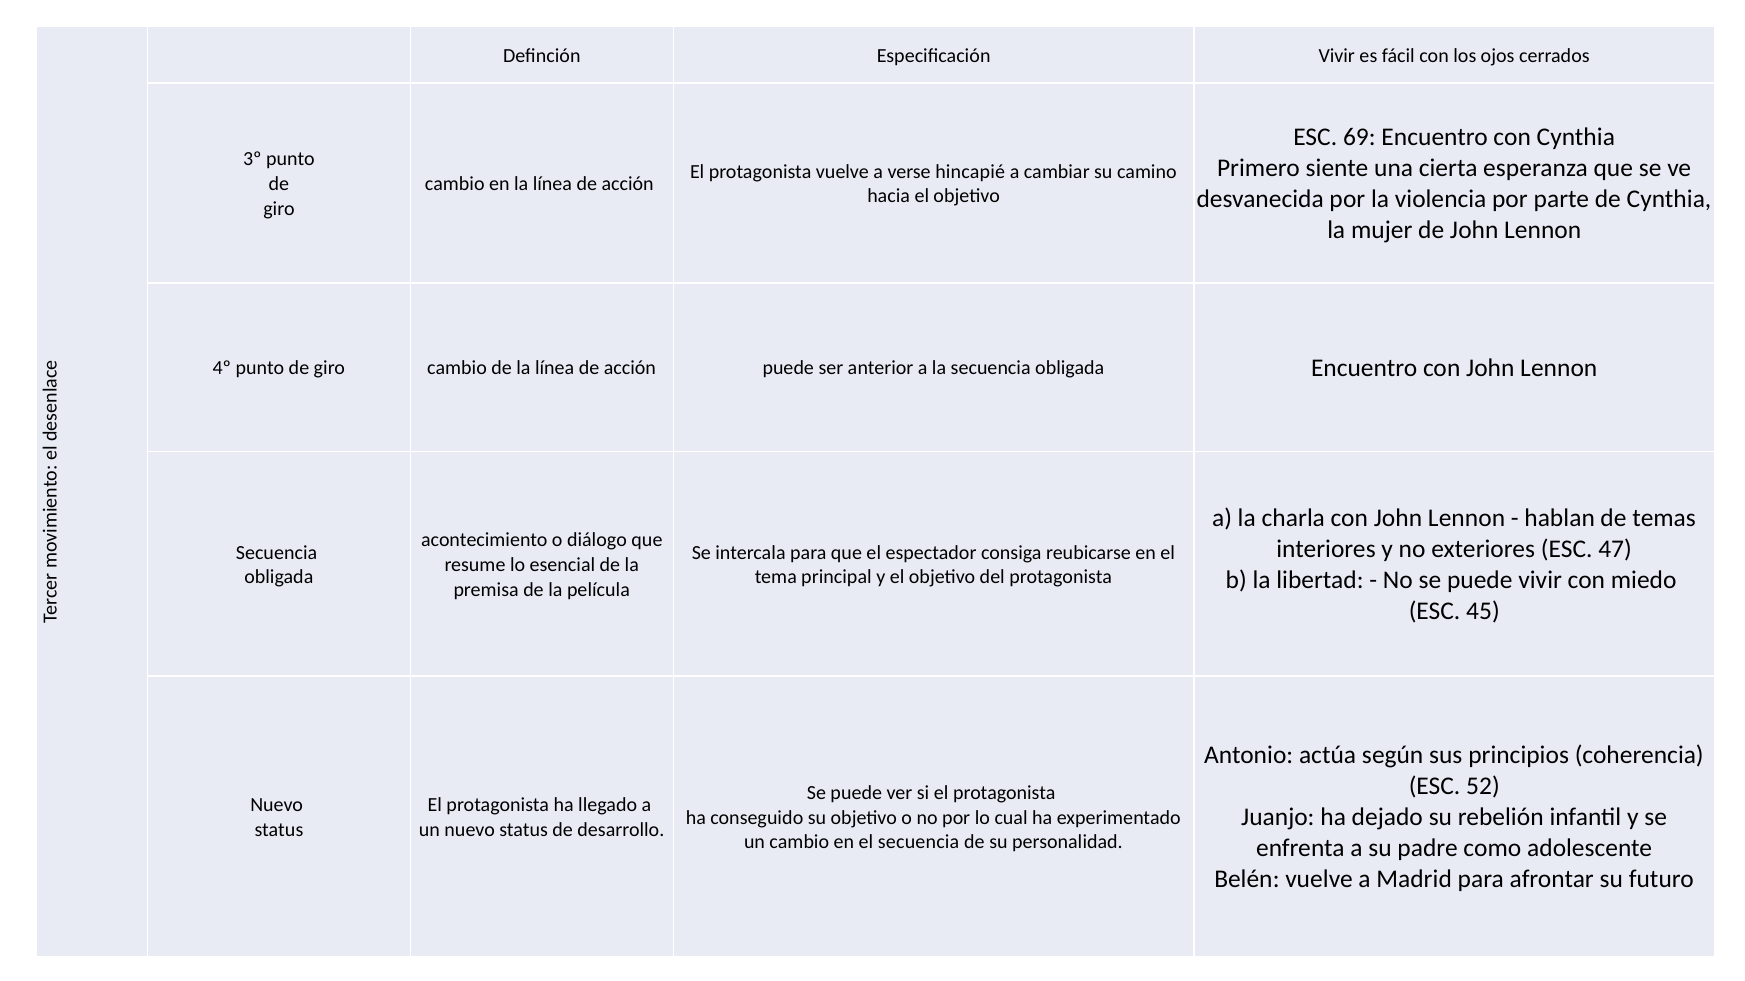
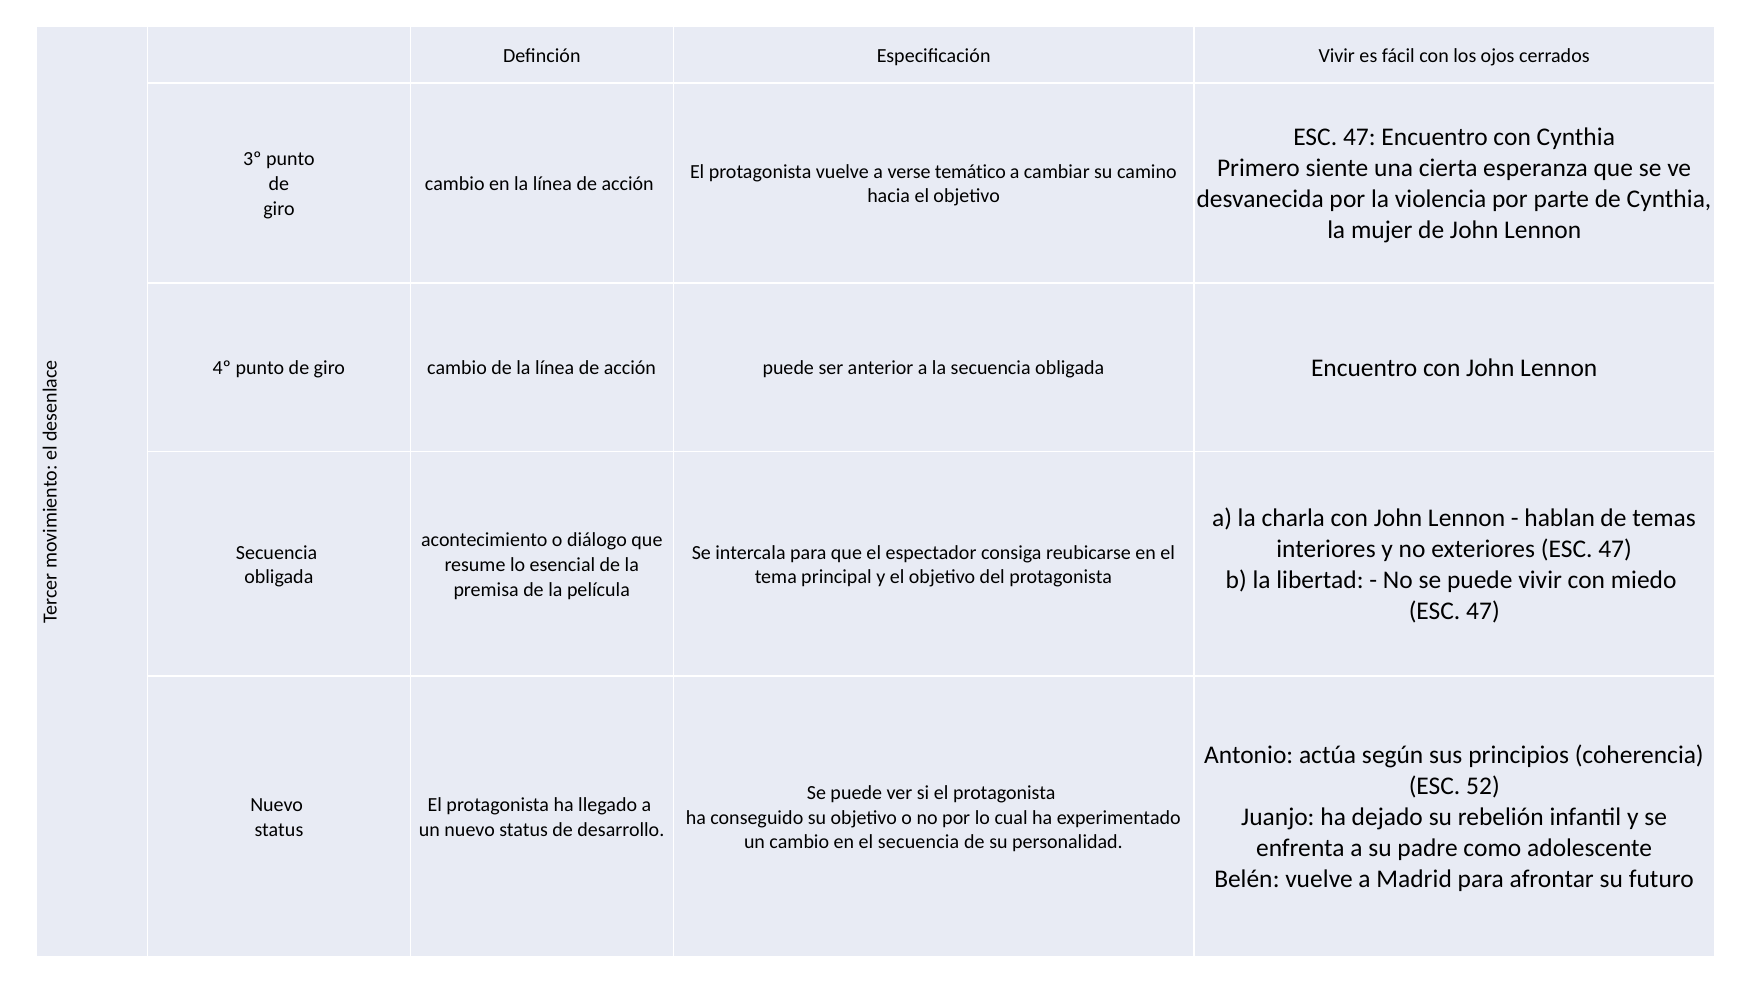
69 at (1359, 138): 69 -> 47
hincapié: hincapié -> temático
45 at (1483, 612): 45 -> 47
